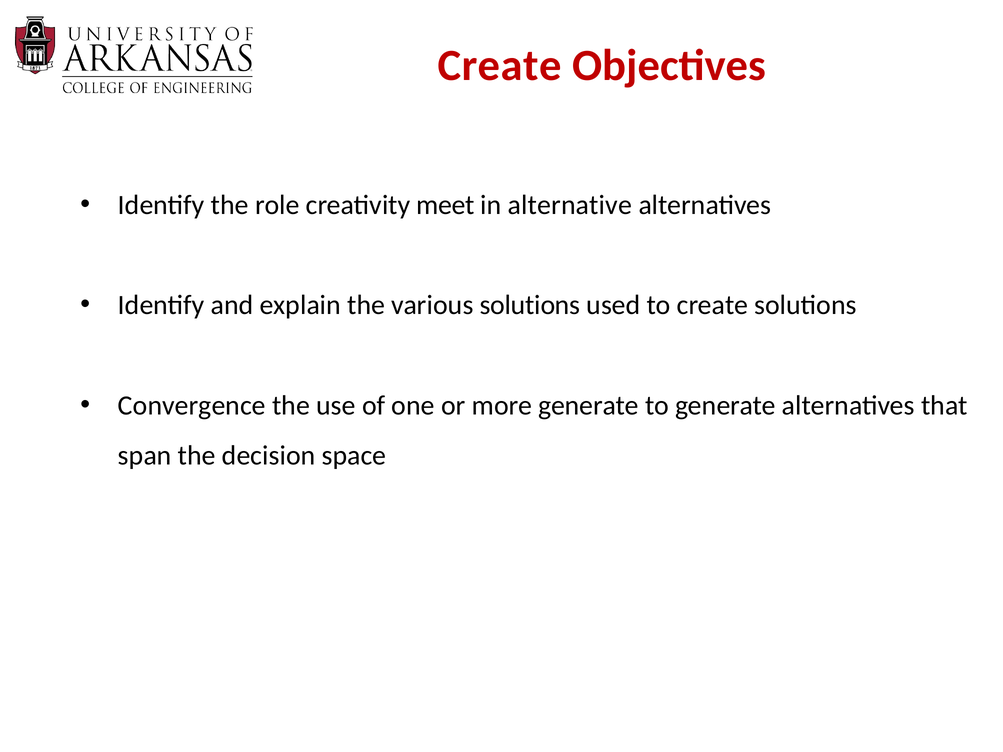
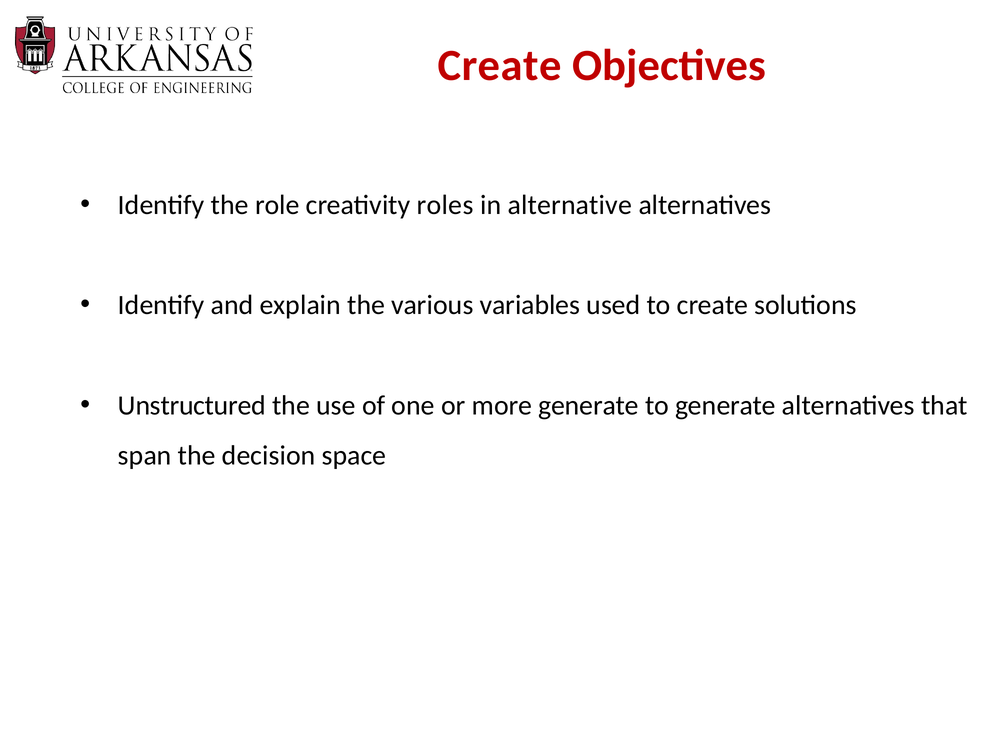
meet: meet -> roles
various solutions: solutions -> variables
Convergence: Convergence -> Unstructured
